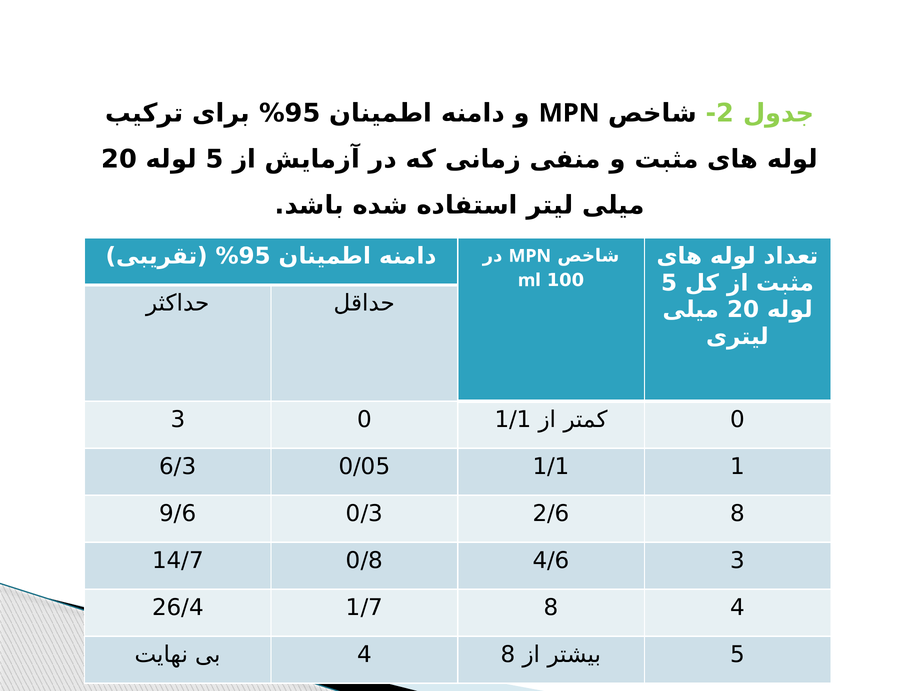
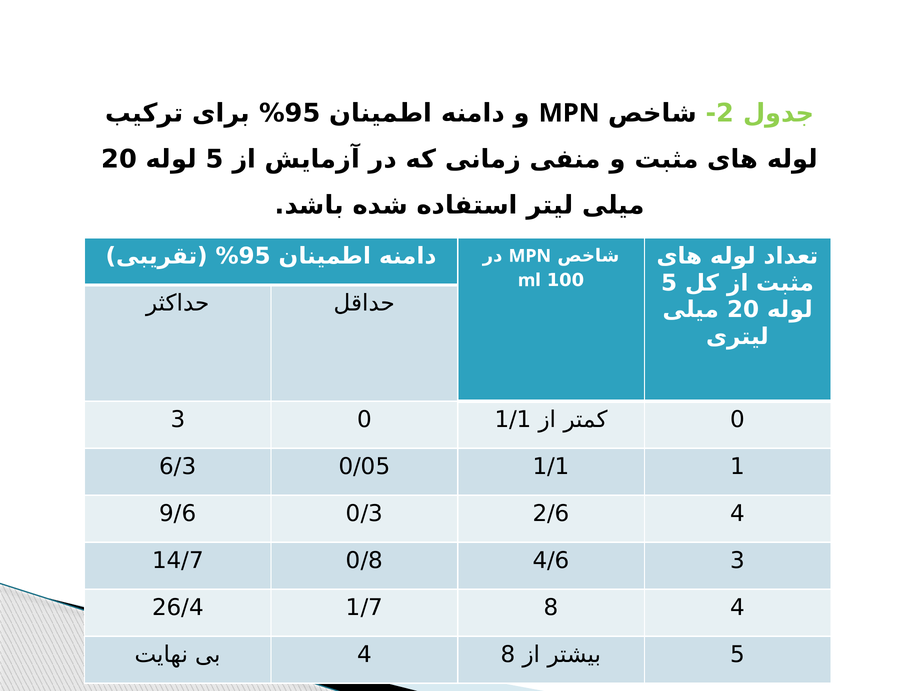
2/6 8: 8 -> 4
